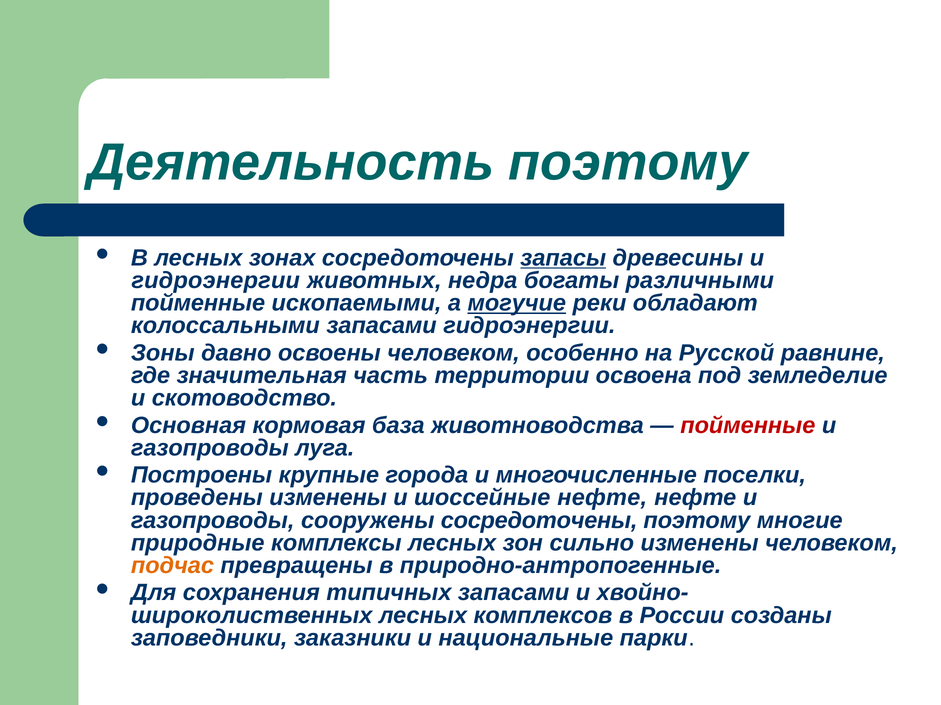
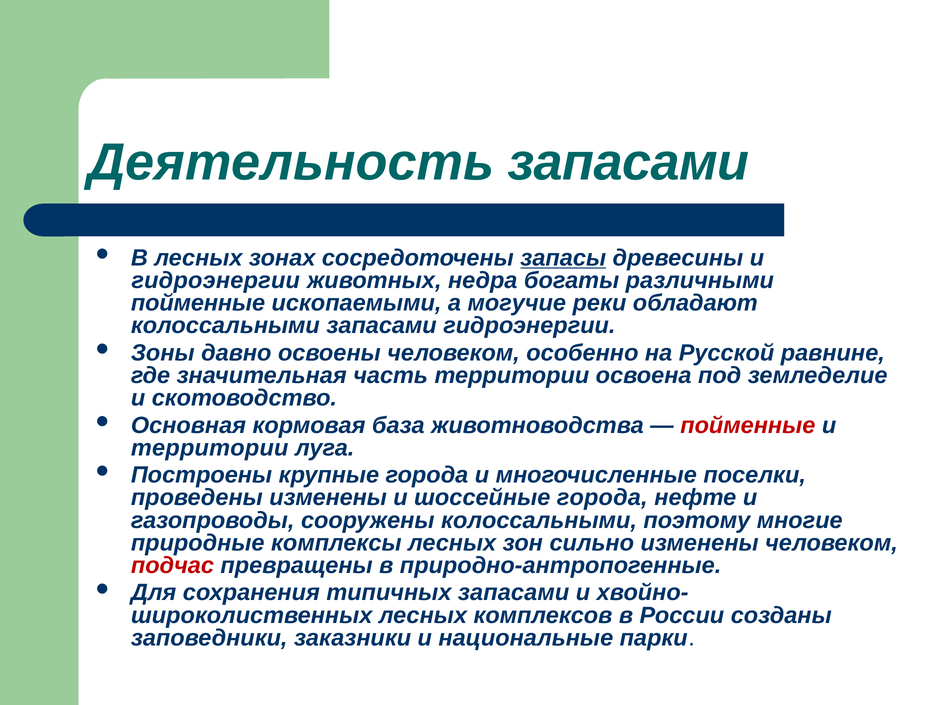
Деятельность поэтому: поэтому -> запасами
могучие underline: present -> none
газопроводы at (210, 448): газопроводы -> территории
шоссейные нефте: нефте -> города
сооружены сосредоточены: сосредоточены -> колоссальными
подчас colour: orange -> red
